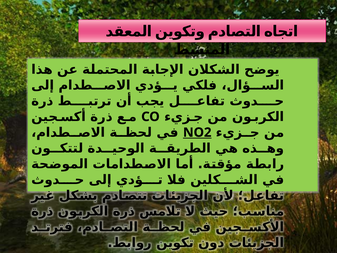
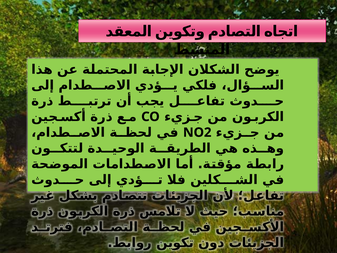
NO2 underline: present -> none
